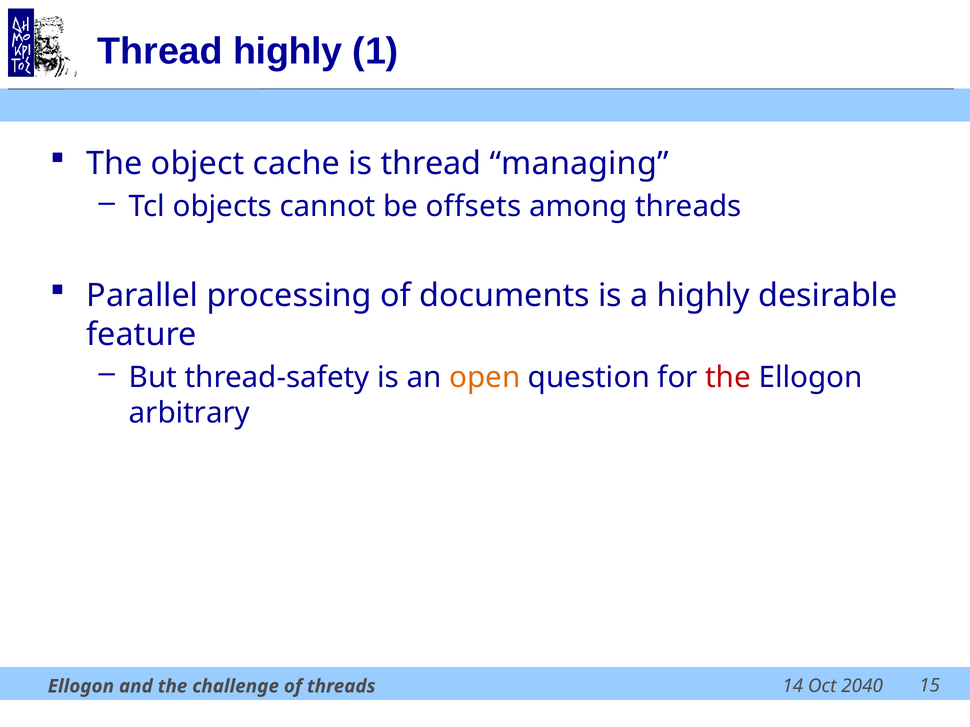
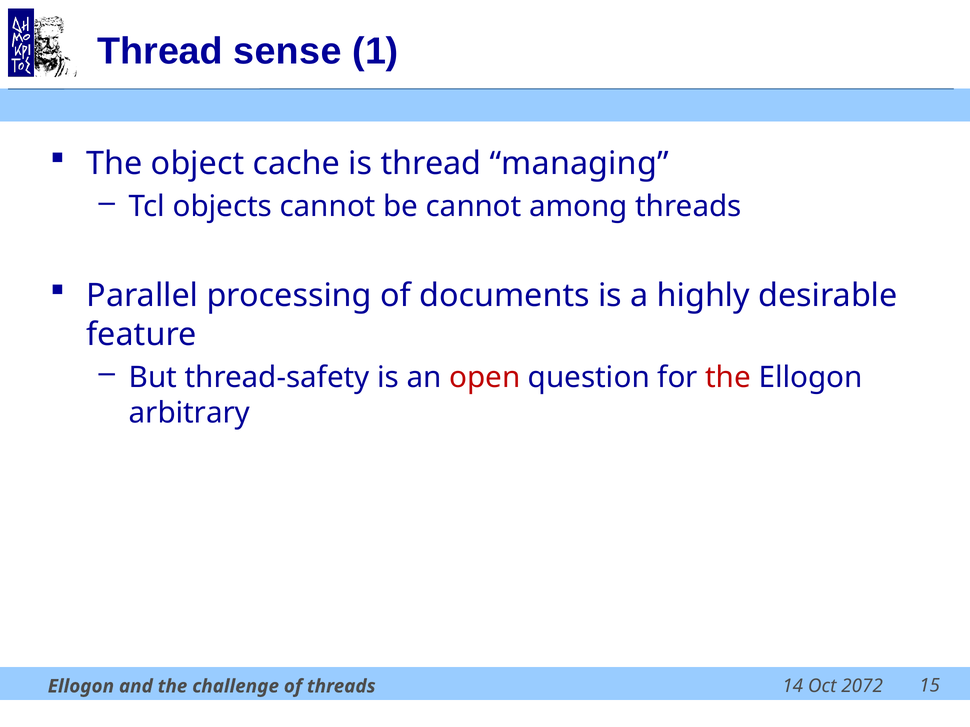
Thread highly: highly -> sense
be offsets: offsets -> cannot
open colour: orange -> red
2040: 2040 -> 2072
